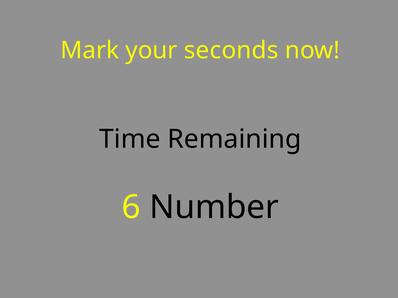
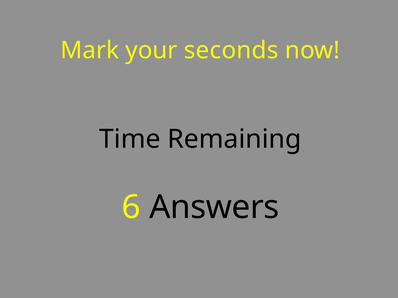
Number: Number -> Answers
